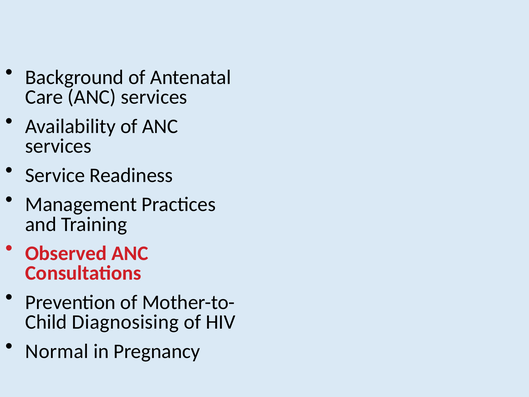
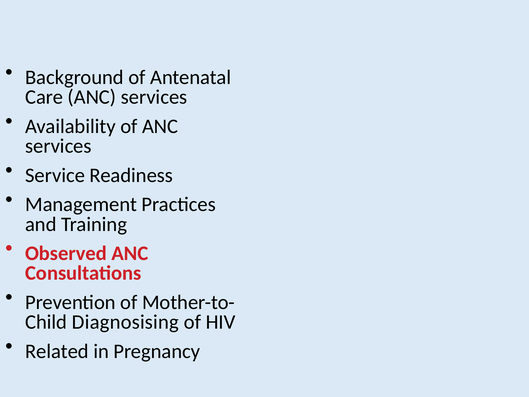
Normal: Normal -> Related
